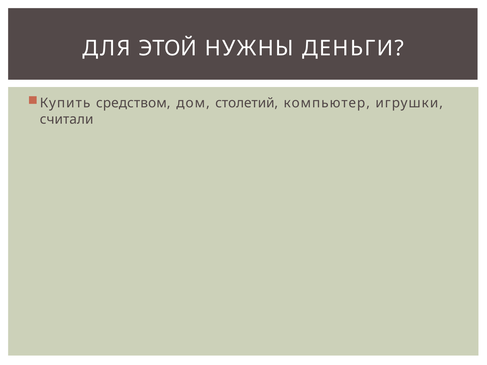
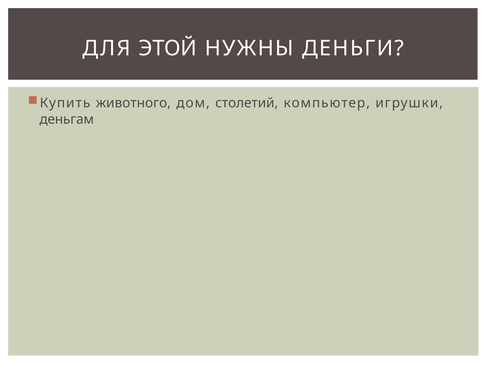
средством: средством -> животного
считали: считали -> деньгам
